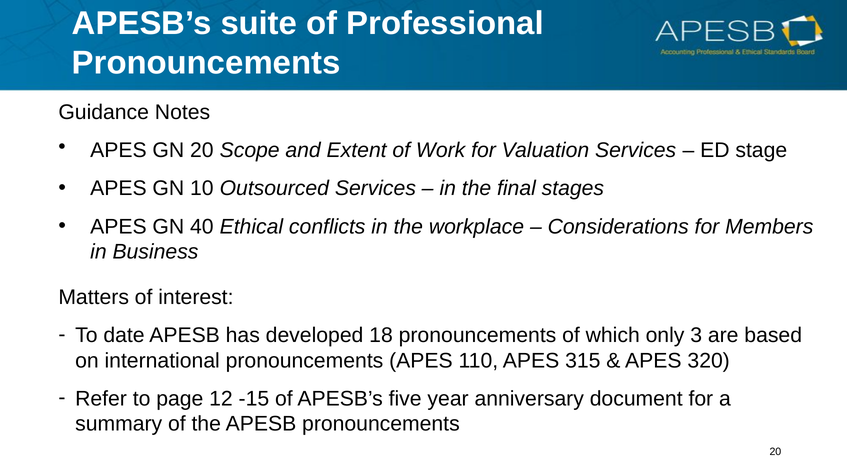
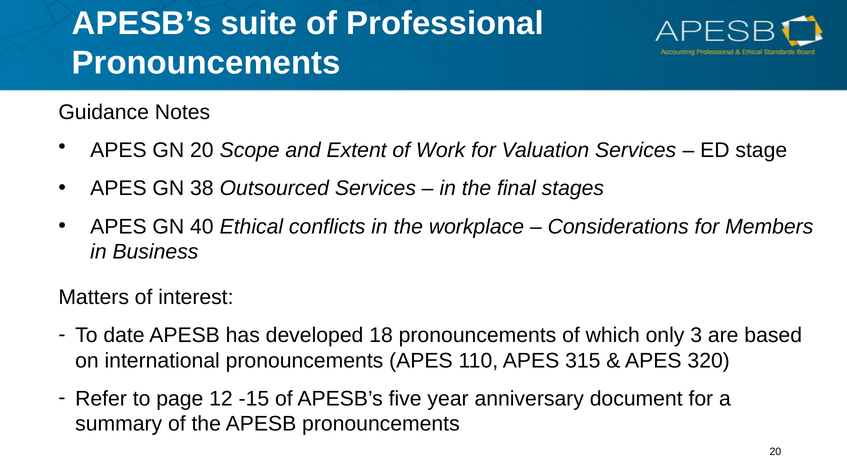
10: 10 -> 38
